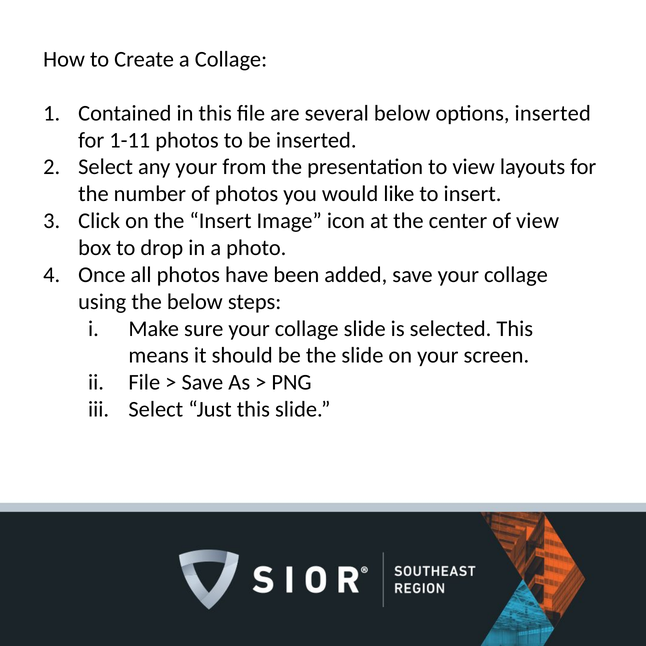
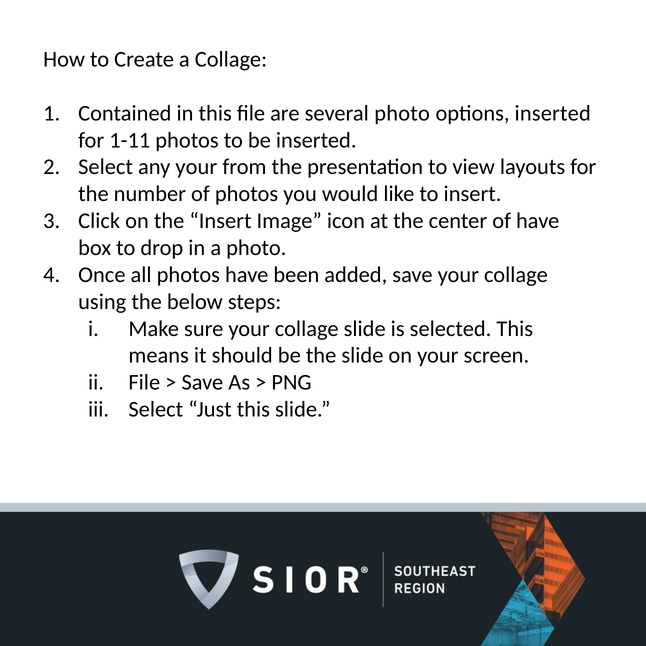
several below: below -> photo
of view: view -> have
